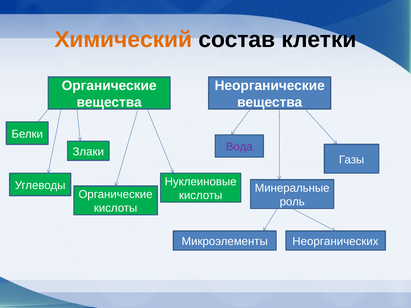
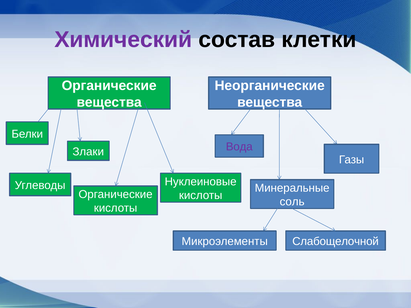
Химический colour: orange -> purple
роль: роль -> соль
Неорганических: Неорганических -> Слабощелочной
